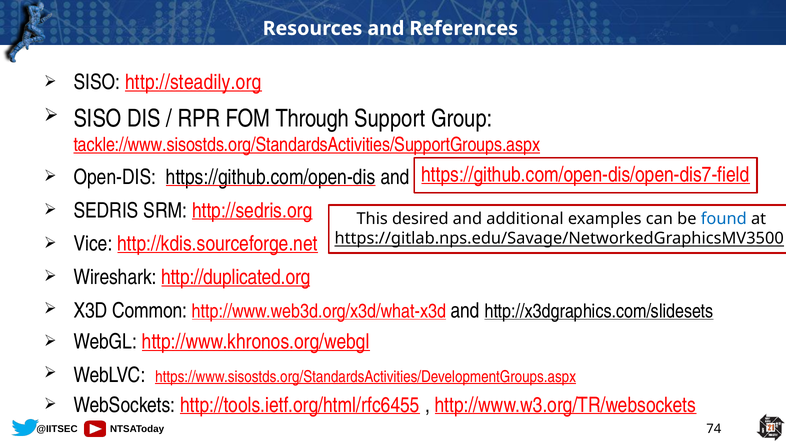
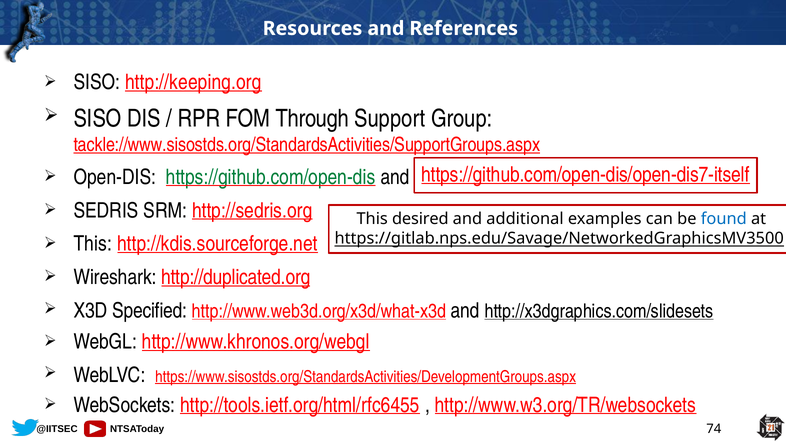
http://steadily.org: http://steadily.org -> http://keeping.org
https://github.com/open-dis/open-dis7-field: https://github.com/open-dis/open-dis7-field -> https://github.com/open-dis/open-dis7-itself
https://github.com/open-dis colour: black -> green
Vice at (93, 244): Vice -> This
Common: Common -> Specified
